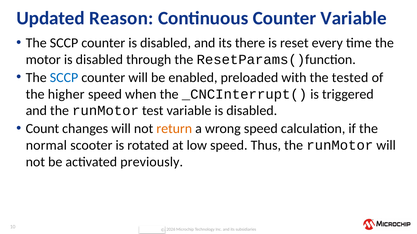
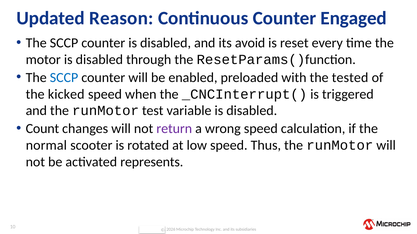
Counter Variable: Variable -> Engaged
there: there -> avoid
higher: higher -> kicked
return colour: orange -> purple
previously: previously -> represents
